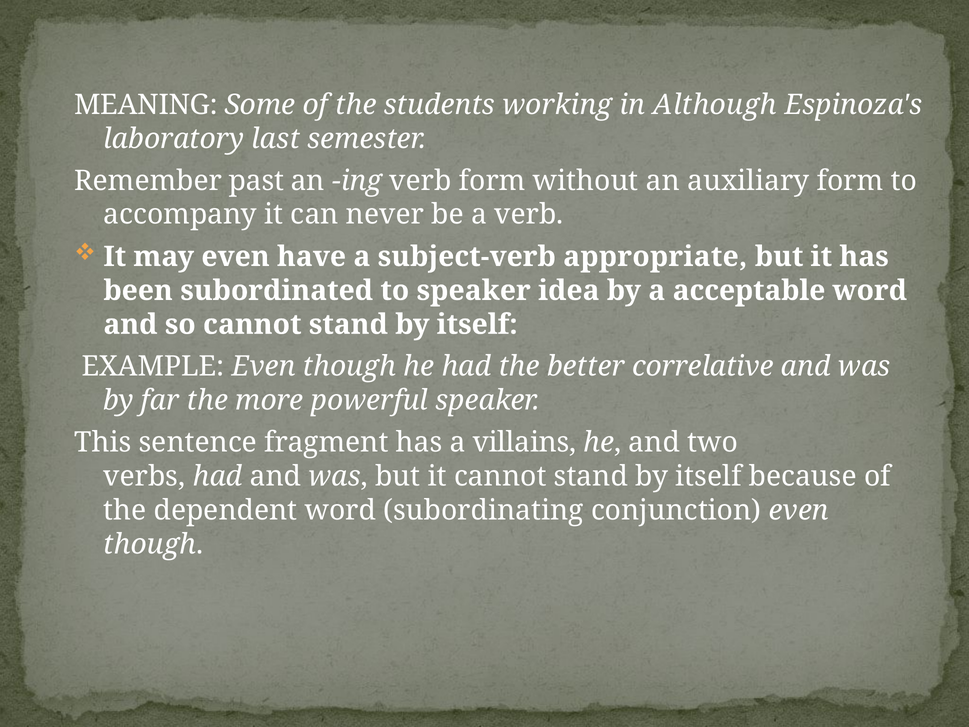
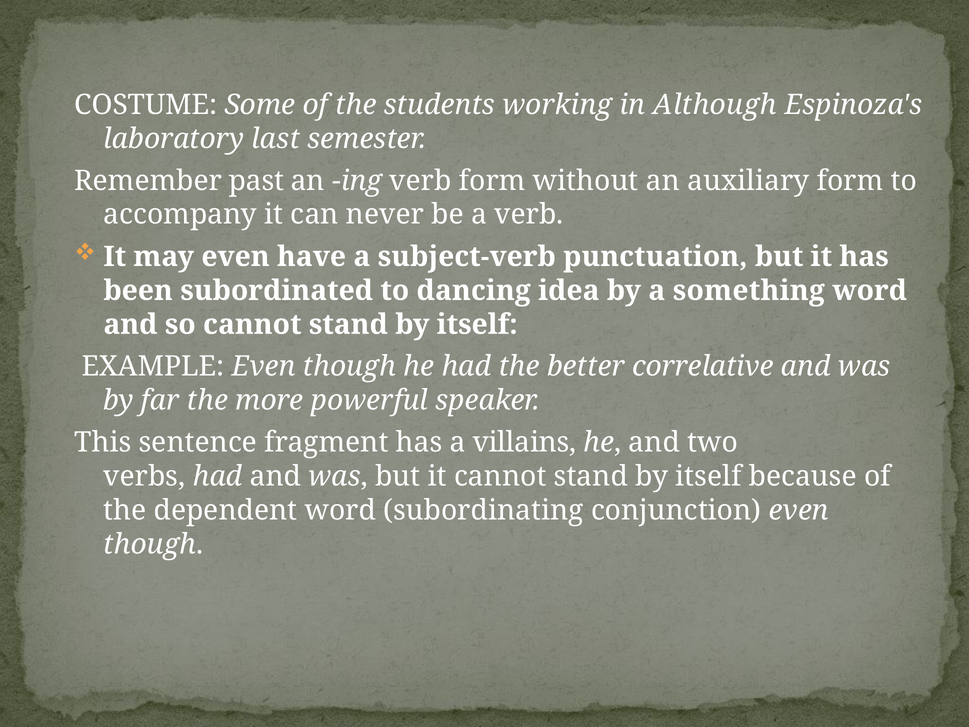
MEANING: MEANING -> COSTUME
appropriate: appropriate -> punctuation
to speaker: speaker -> dancing
acceptable: acceptable -> something
